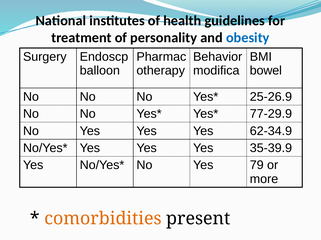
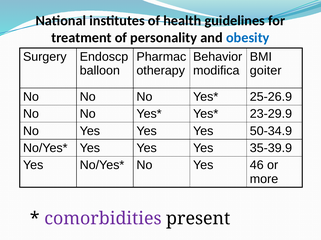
bowel: bowel -> goiter
77-29.9: 77-29.9 -> 23-29.9
62-34.9: 62-34.9 -> 50-34.9
79: 79 -> 46
comorbidities colour: orange -> purple
